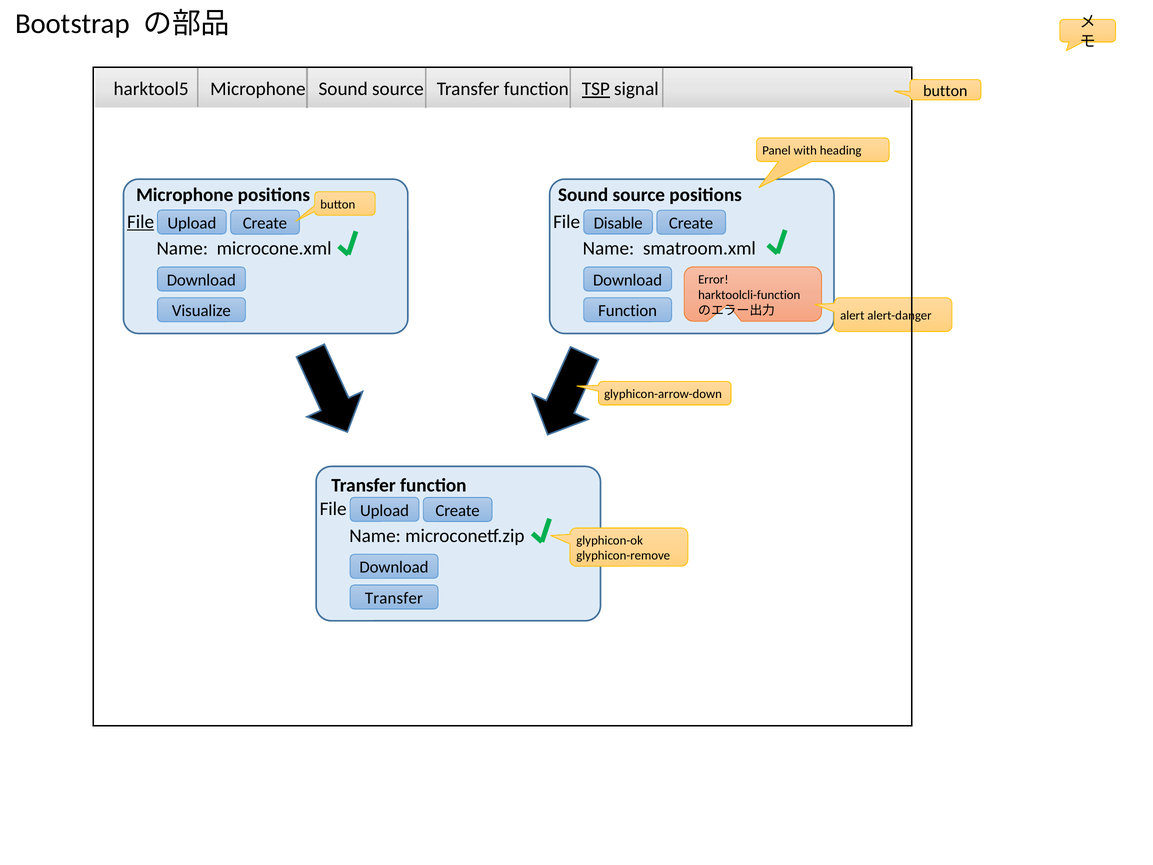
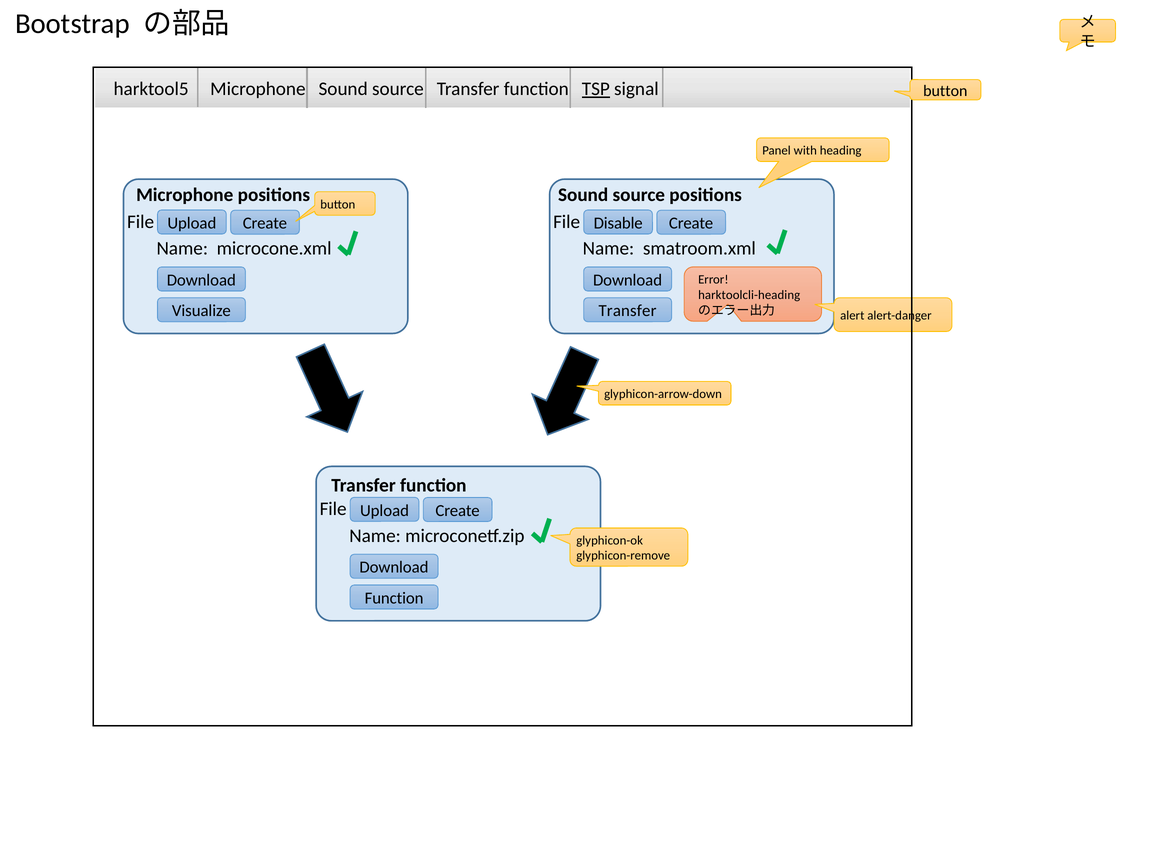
File at (141, 222) underline: present -> none
harktoolcli-function: harktoolcli-function -> harktoolcli-heading
Function at (628, 311): Function -> Transfer
Transfer at (394, 598): Transfer -> Function
